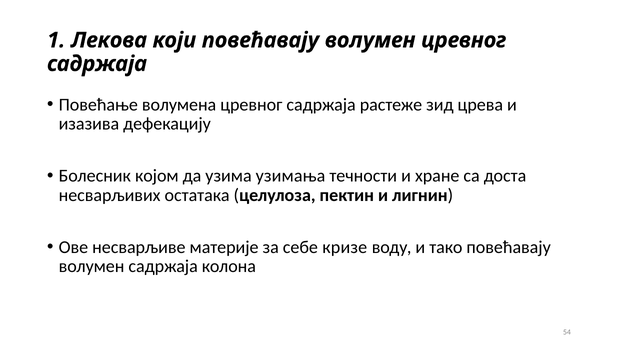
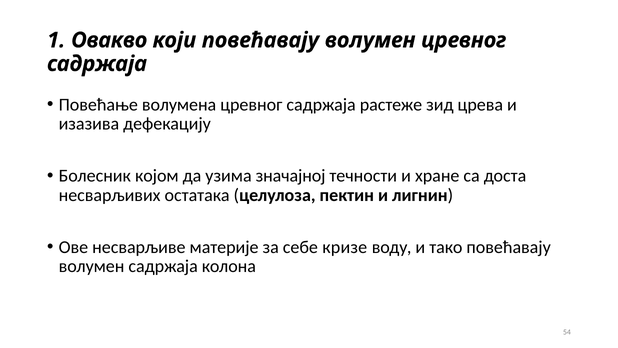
Лекова: Лекова -> Овакво
узимања: узимања -> значајној
